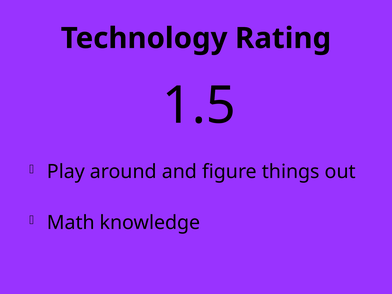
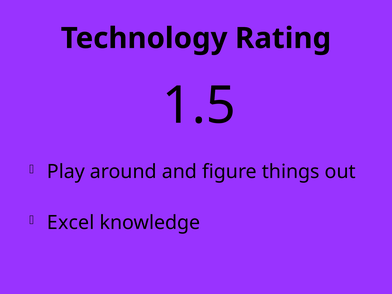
Math: Math -> Excel
